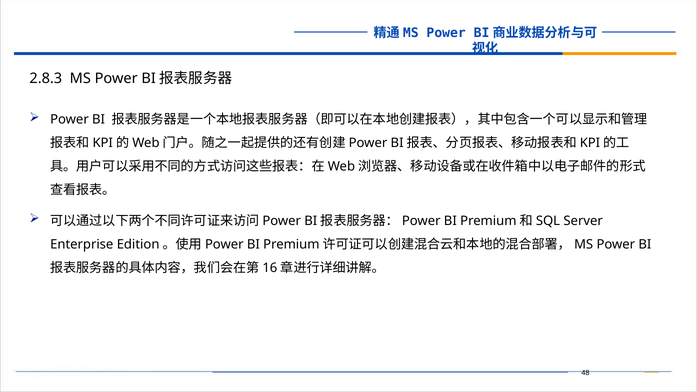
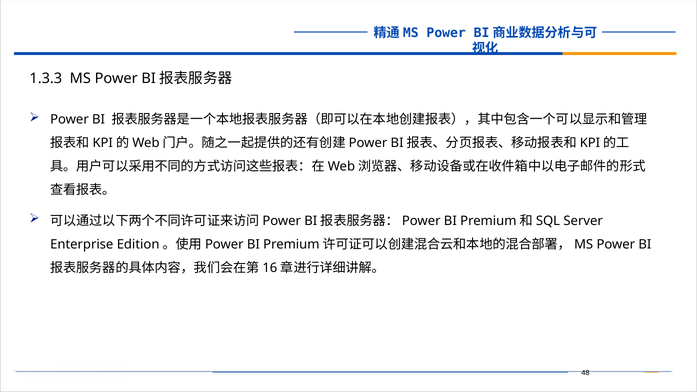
2.8.3: 2.8.3 -> 1.3.3
